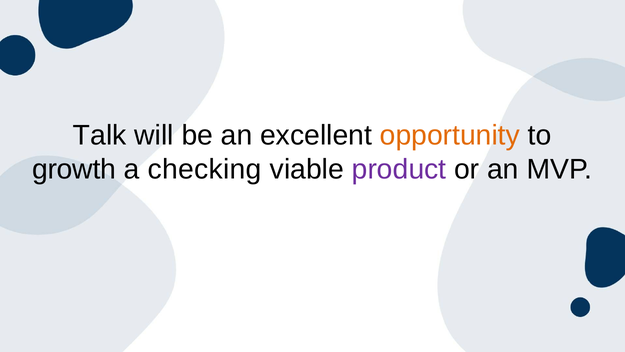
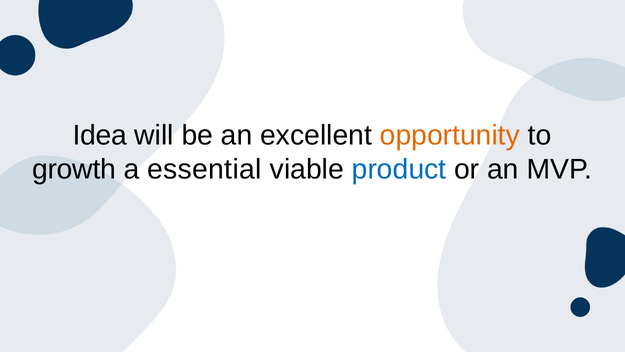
Talk: Talk -> Idea
checking: checking -> essential
product colour: purple -> blue
